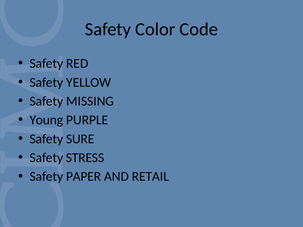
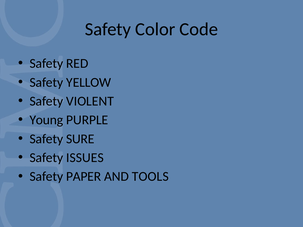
MISSING: MISSING -> VIOLENT
STRESS: STRESS -> ISSUES
RETAIL: RETAIL -> TOOLS
